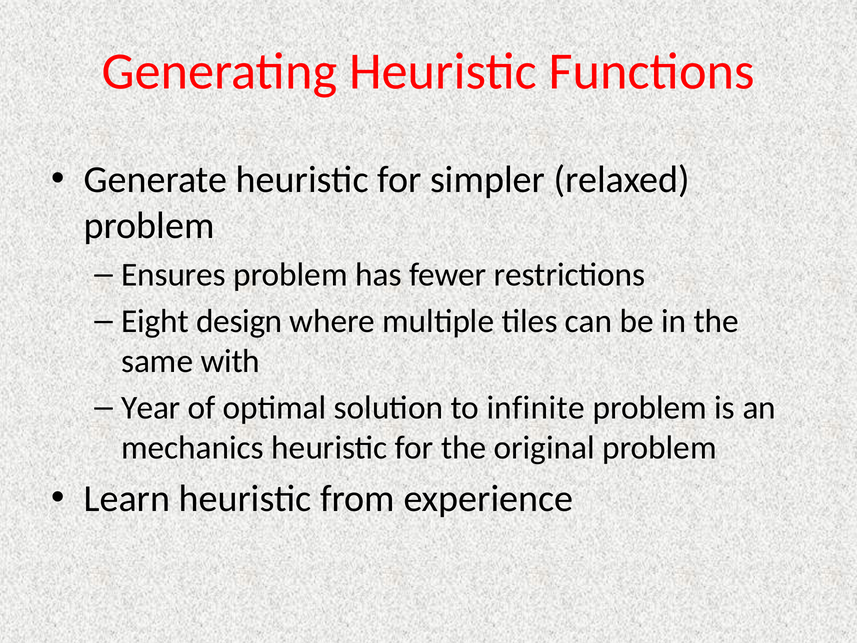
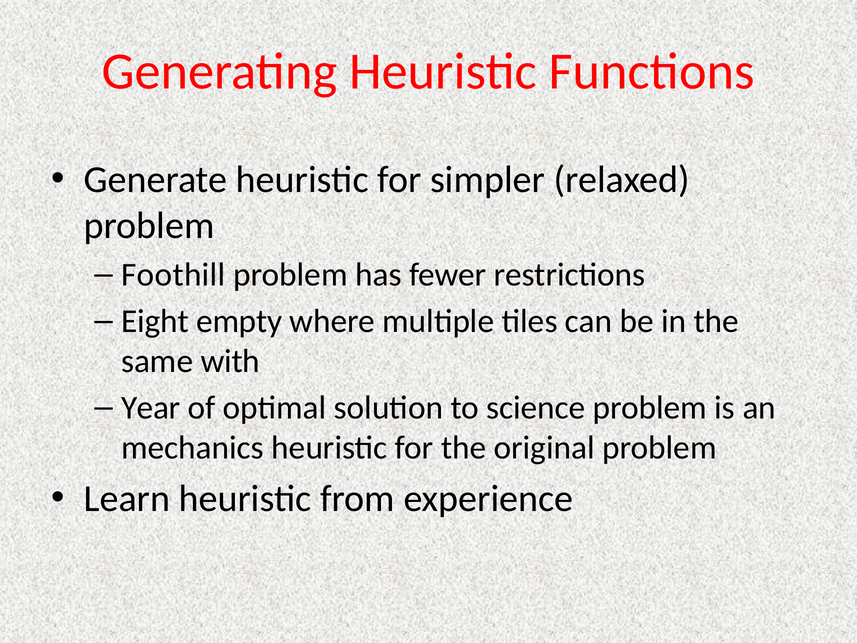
Ensures: Ensures -> Foothill
design: design -> empty
infinite: infinite -> science
